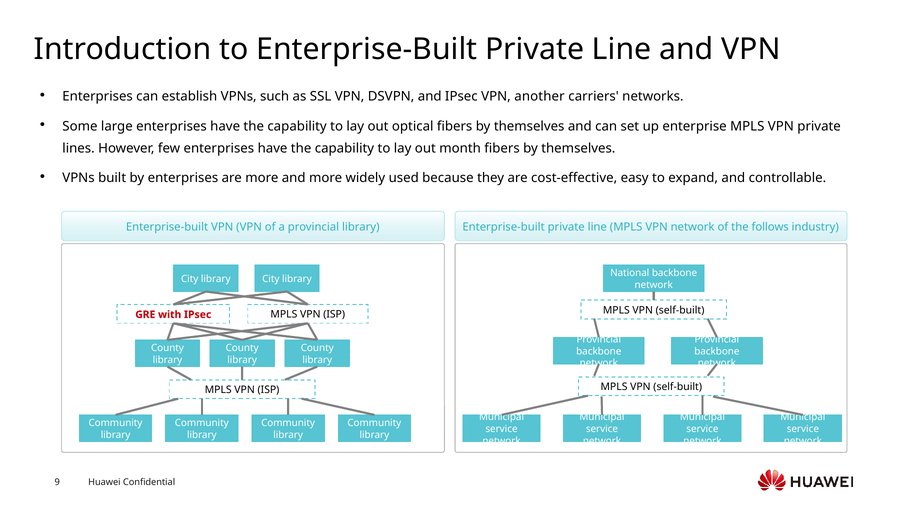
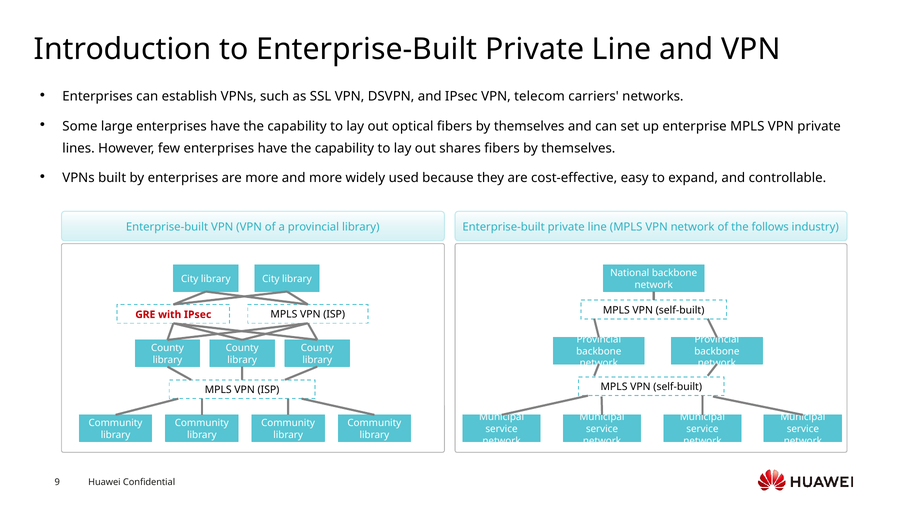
another: another -> telecom
month: month -> shares
